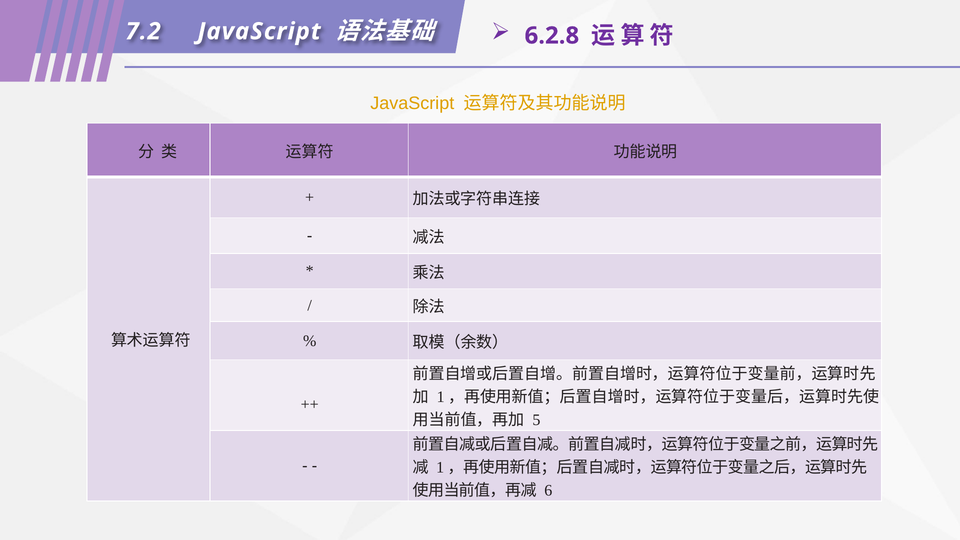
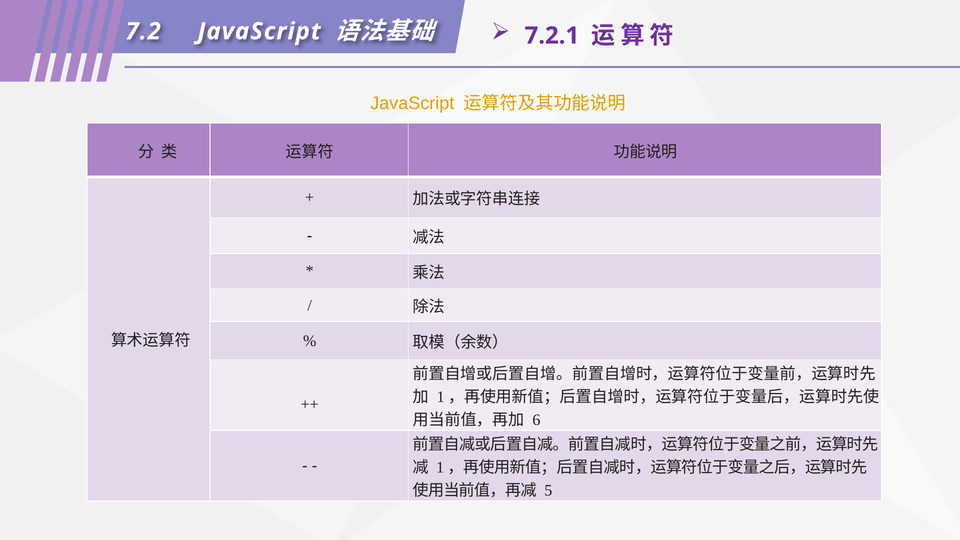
6.2.8: 6.2.8 -> 7.2.1
5: 5 -> 6
6: 6 -> 5
